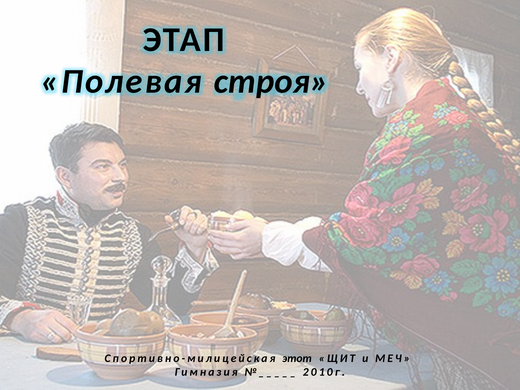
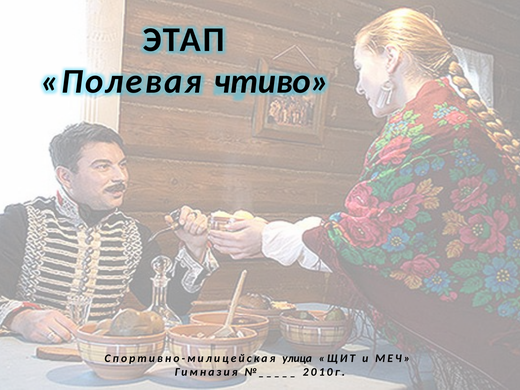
строя: строя -> чтиво
этот: этот -> улица
